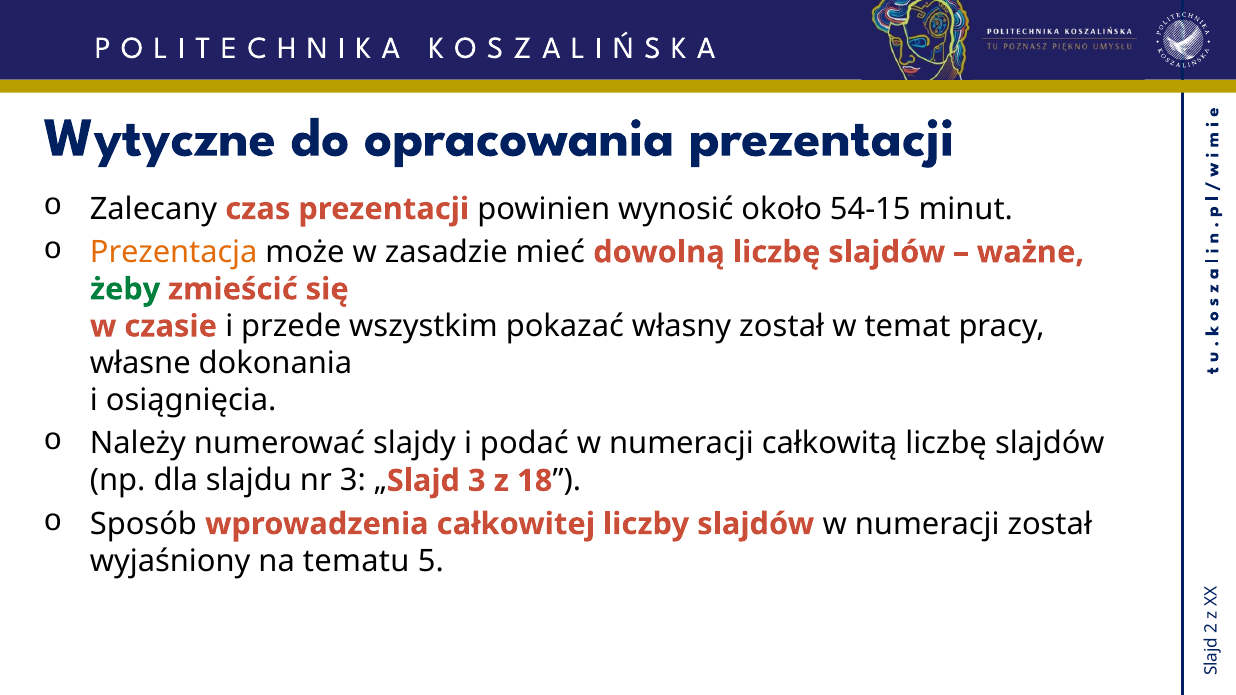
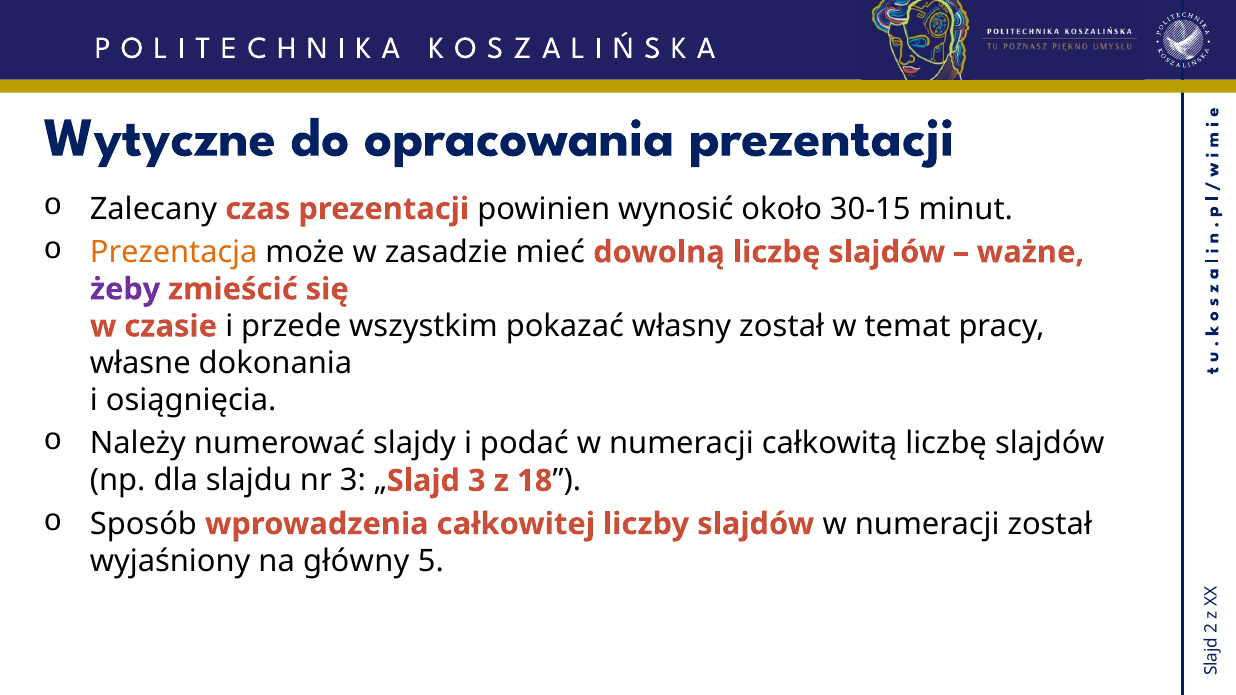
54-15: 54-15 -> 30-15
żeby colour: green -> purple
tematu: tematu -> główny
